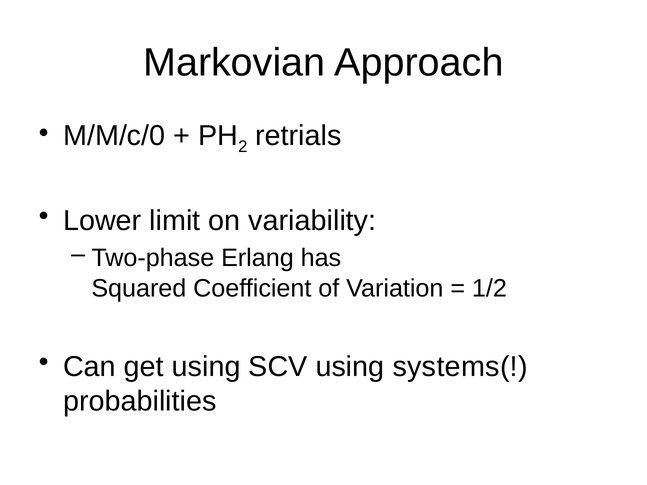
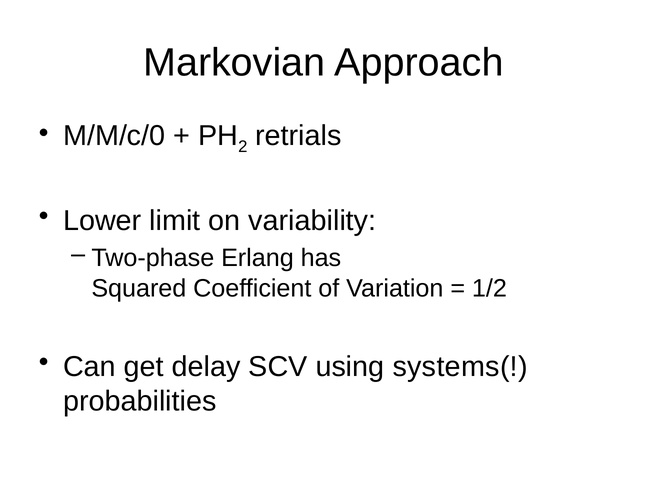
get using: using -> delay
